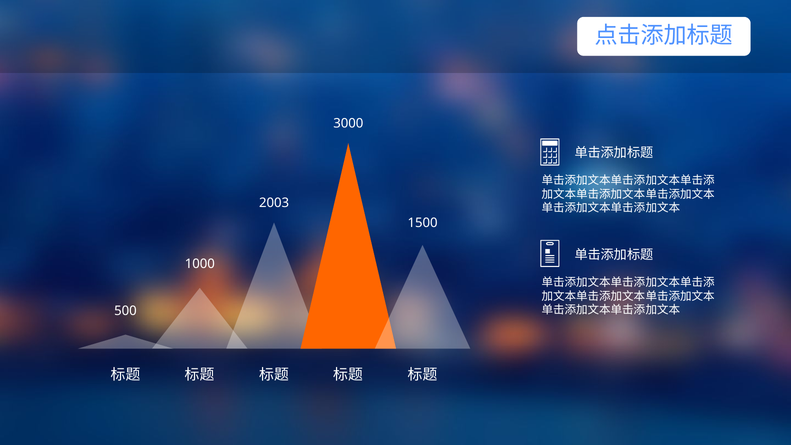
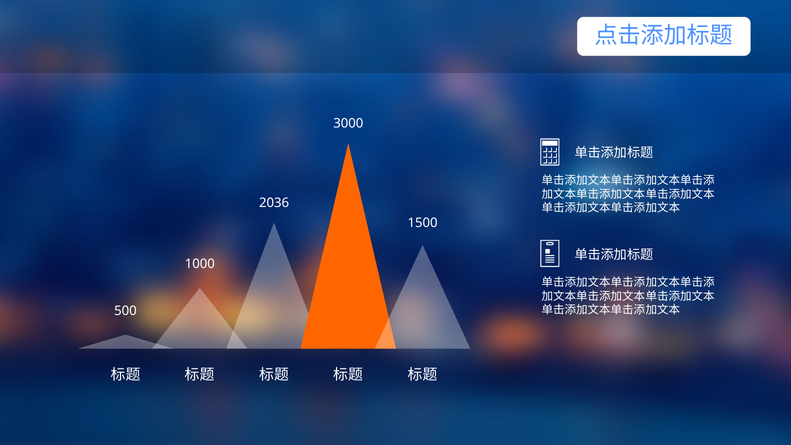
2003: 2003 -> 2036
